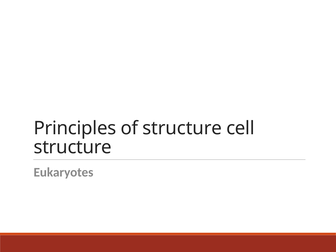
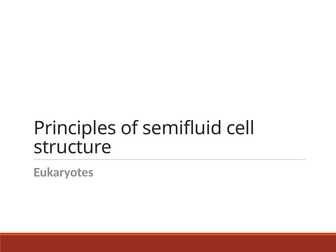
of structure: structure -> semifluid
